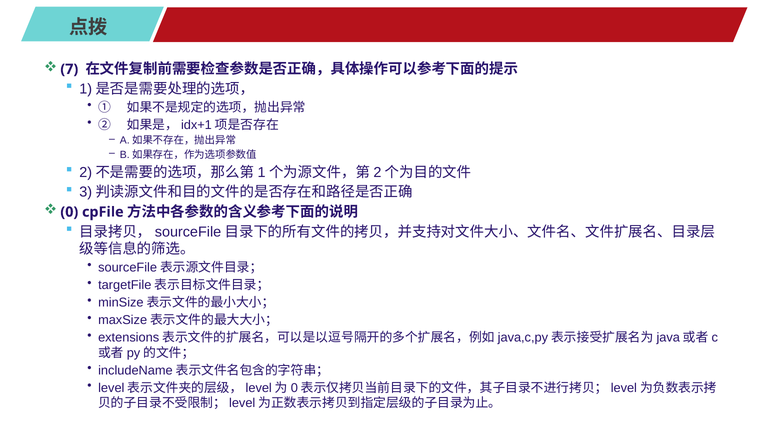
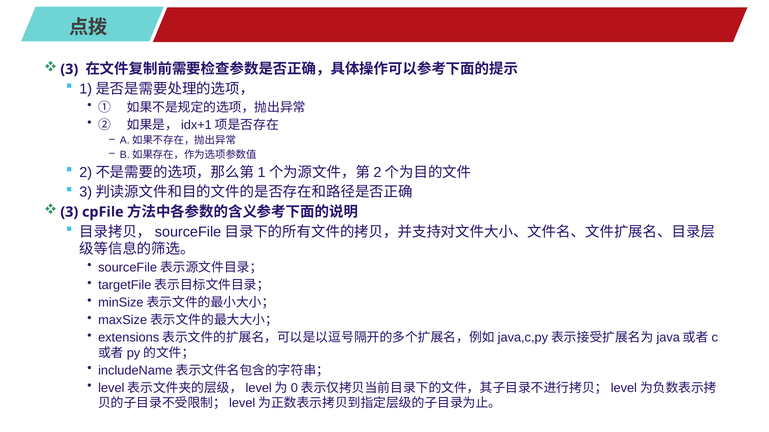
7 at (69, 69): 7 -> 3
0 at (69, 212): 0 -> 3
